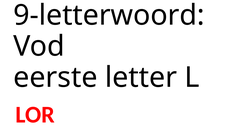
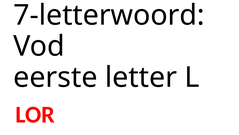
9-letterwoord: 9-letterwoord -> 7-letterwoord
